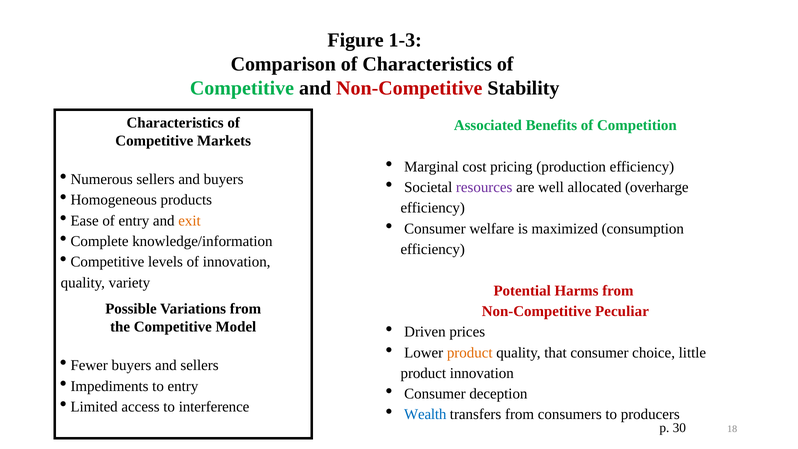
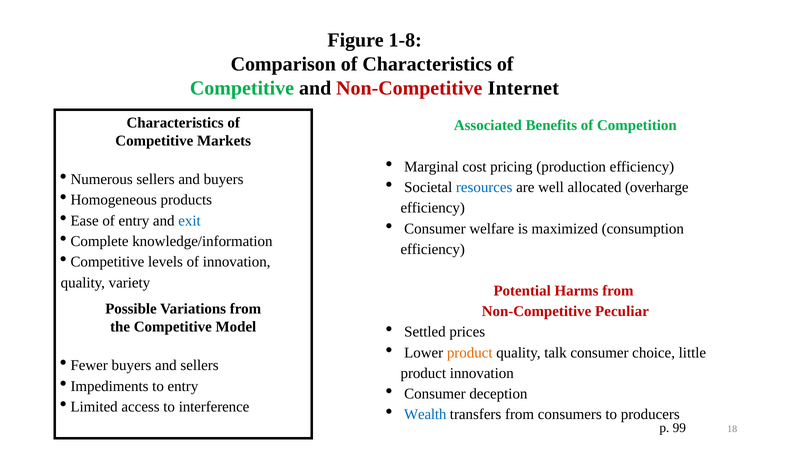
1-3: 1-3 -> 1-8
Stability: Stability -> Internet
resources colour: purple -> blue
exit colour: orange -> blue
Driven: Driven -> Settled
that: that -> talk
30: 30 -> 99
